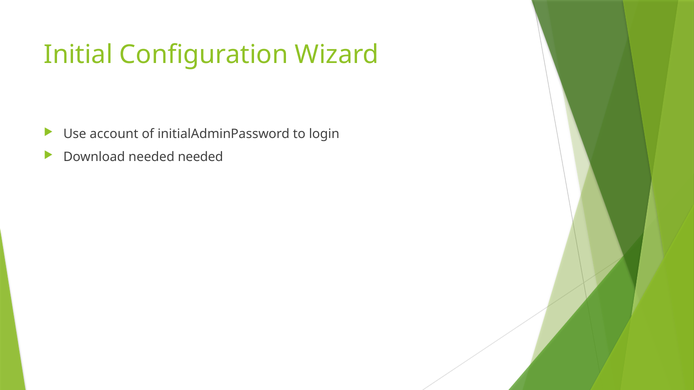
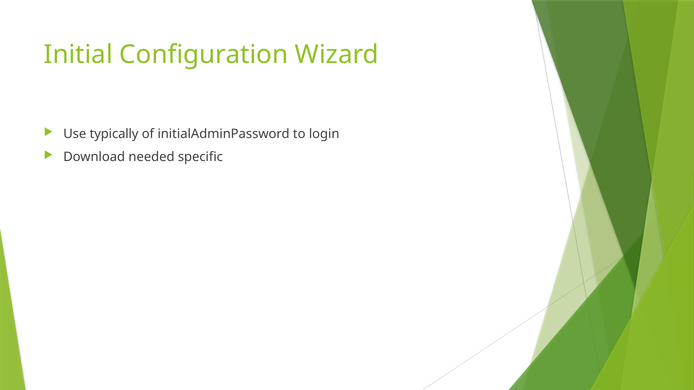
account: account -> typically
needed needed: needed -> specific
